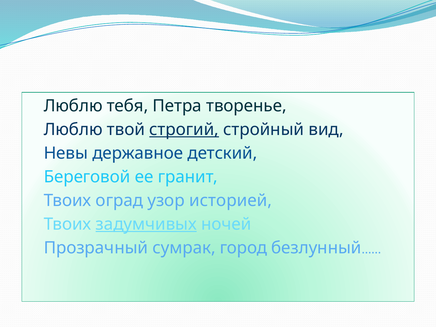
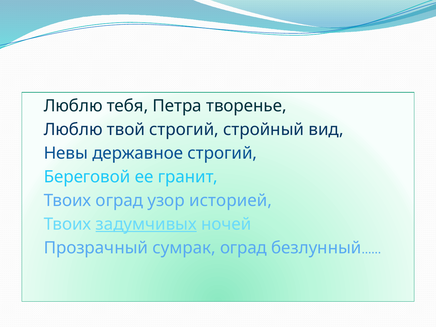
строгий at (184, 129) underline: present -> none
державное детский: детский -> строгий
сумрак город: город -> оград
